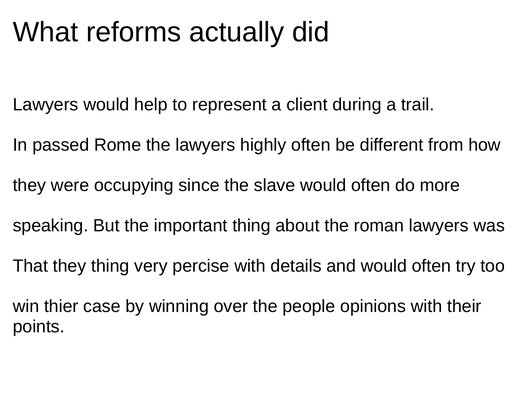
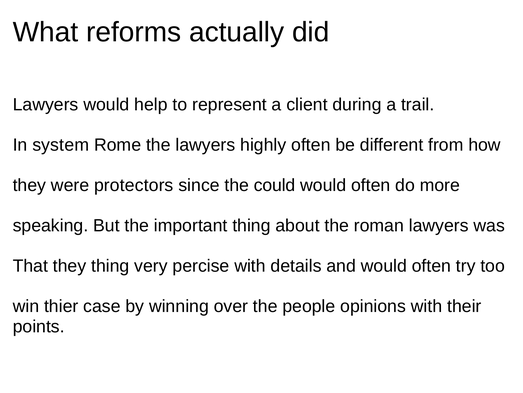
passed: passed -> system
occupying: occupying -> protectors
slave: slave -> could
